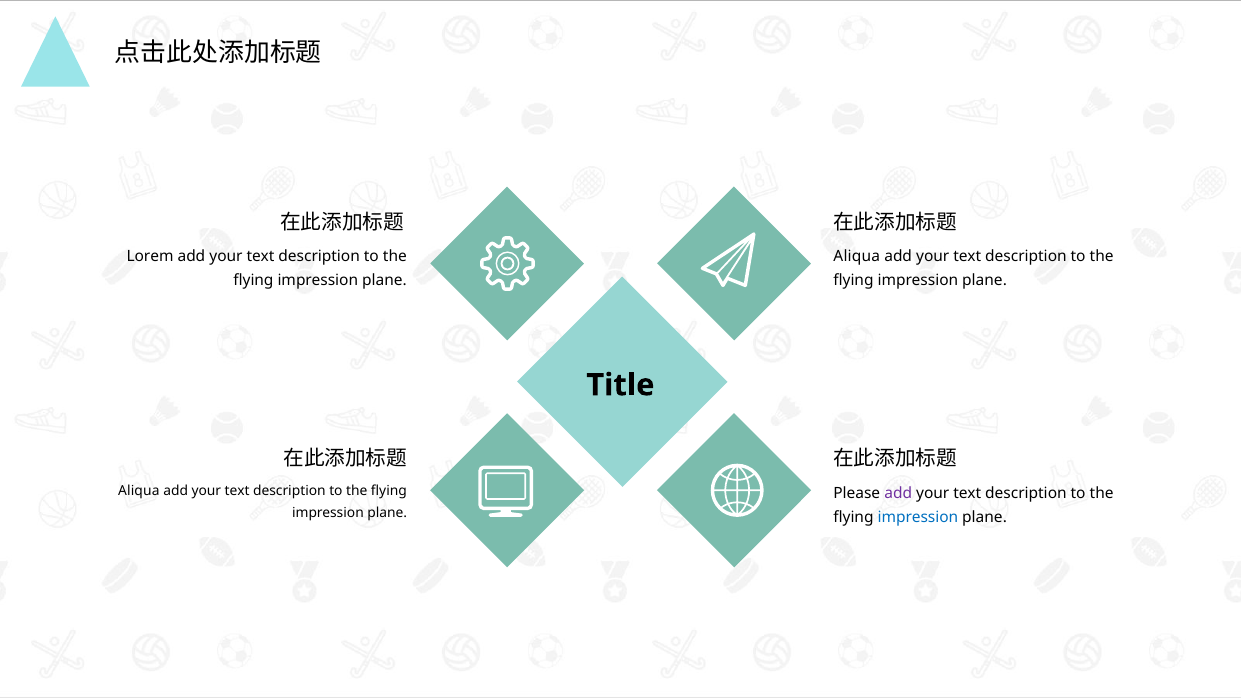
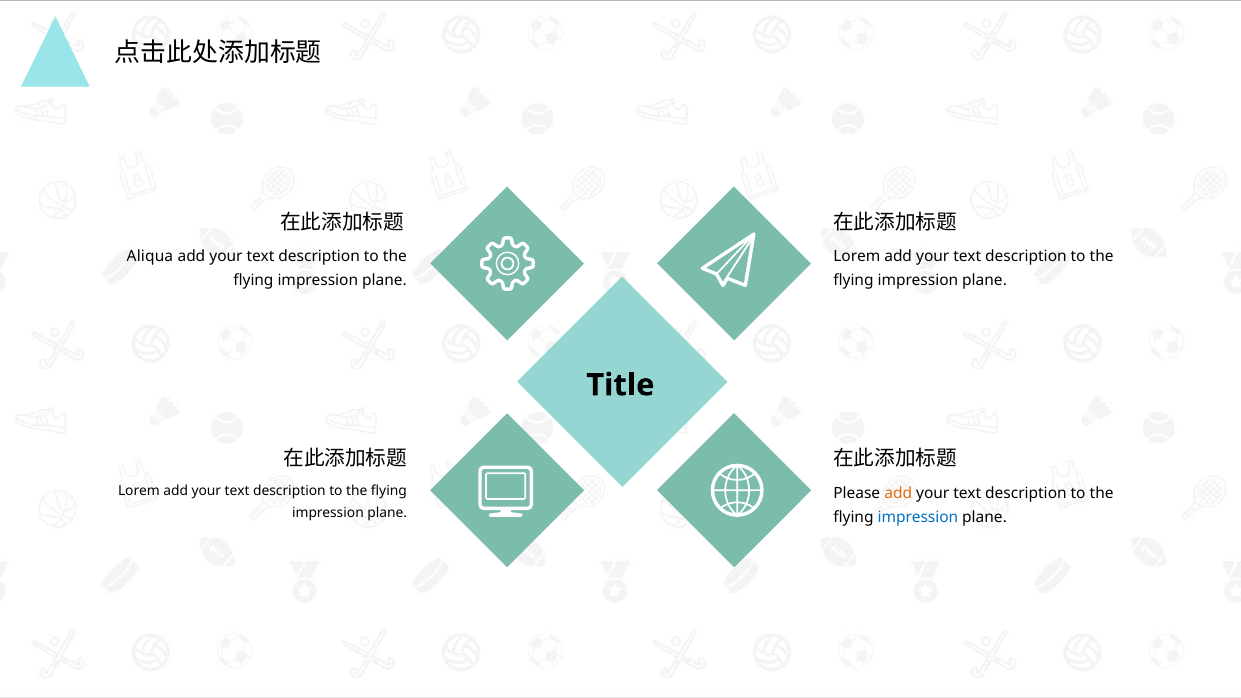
Lorem: Lorem -> Aliqua
Aliqua at (857, 257): Aliqua -> Lorem
Aliqua at (139, 491): Aliqua -> Lorem
add at (898, 493) colour: purple -> orange
